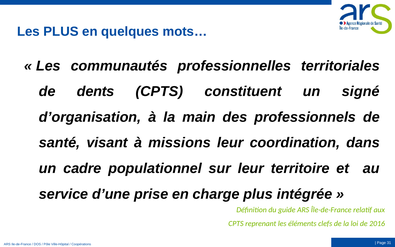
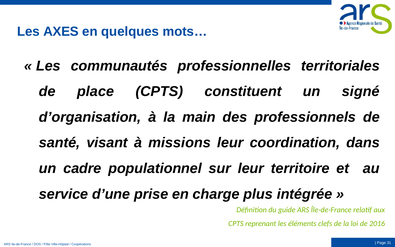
Les PLUS: PLUS -> AXES
dents: dents -> place
